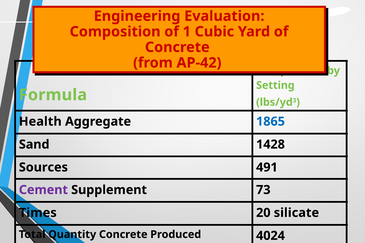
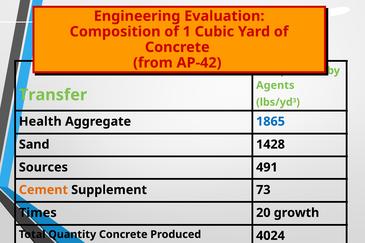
Setting: Setting -> Agents
Formula: Formula -> Transfer
Cement colour: purple -> orange
silicate: silicate -> growth
